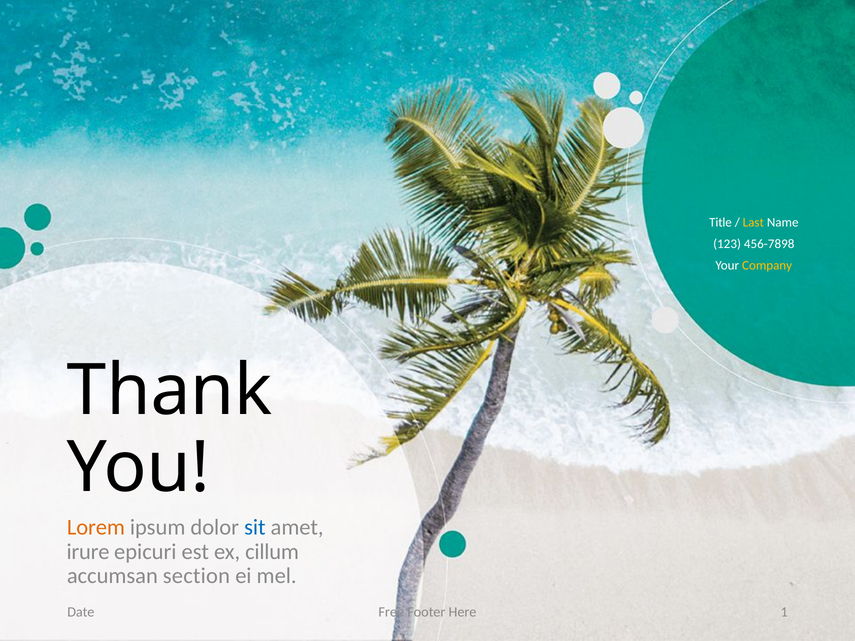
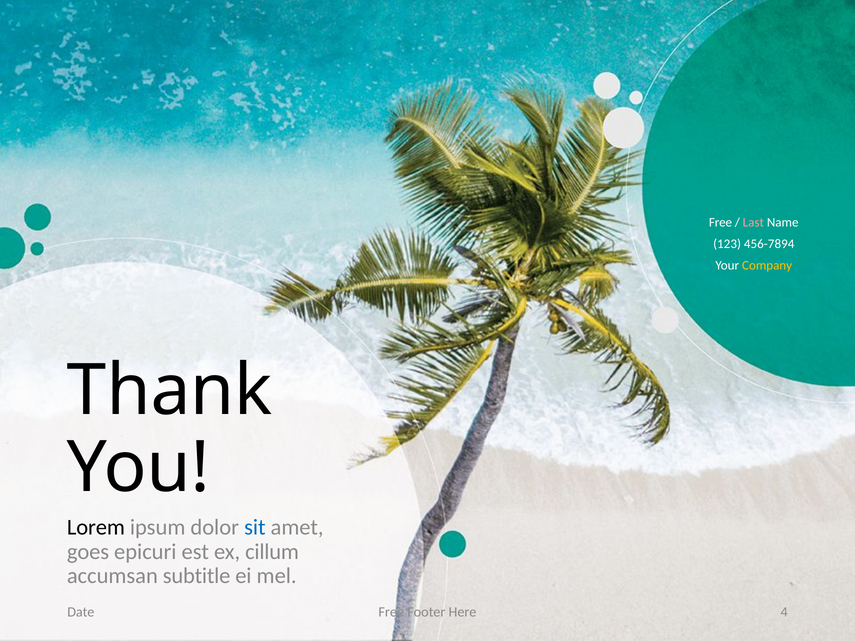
Title at (721, 223): Title -> Free
Last colour: yellow -> pink
456-7898: 456-7898 -> 456-7894
Lorem colour: orange -> black
irure: irure -> goes
section: section -> subtitle
1: 1 -> 4
